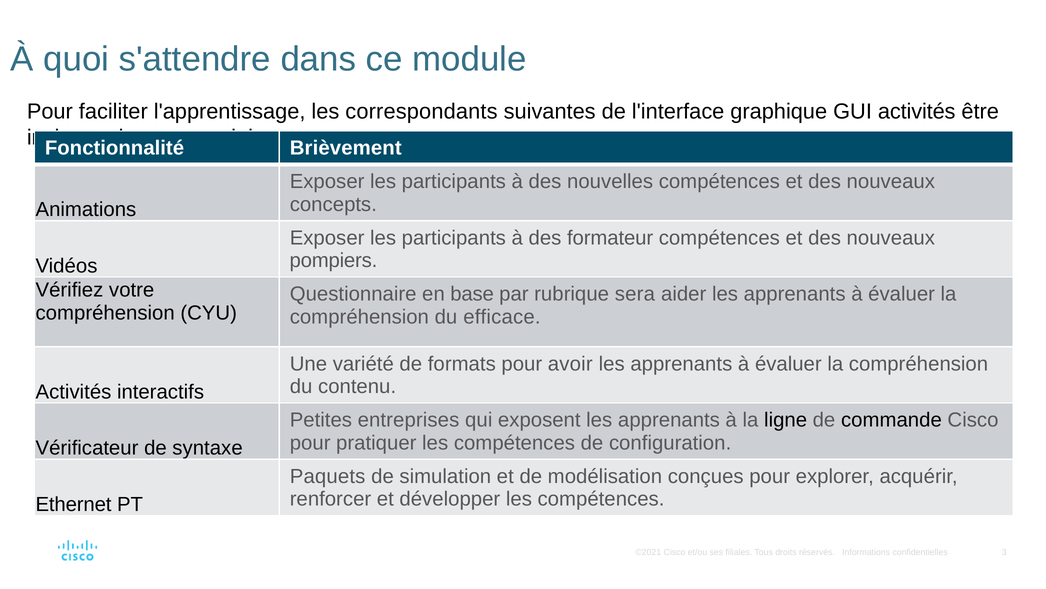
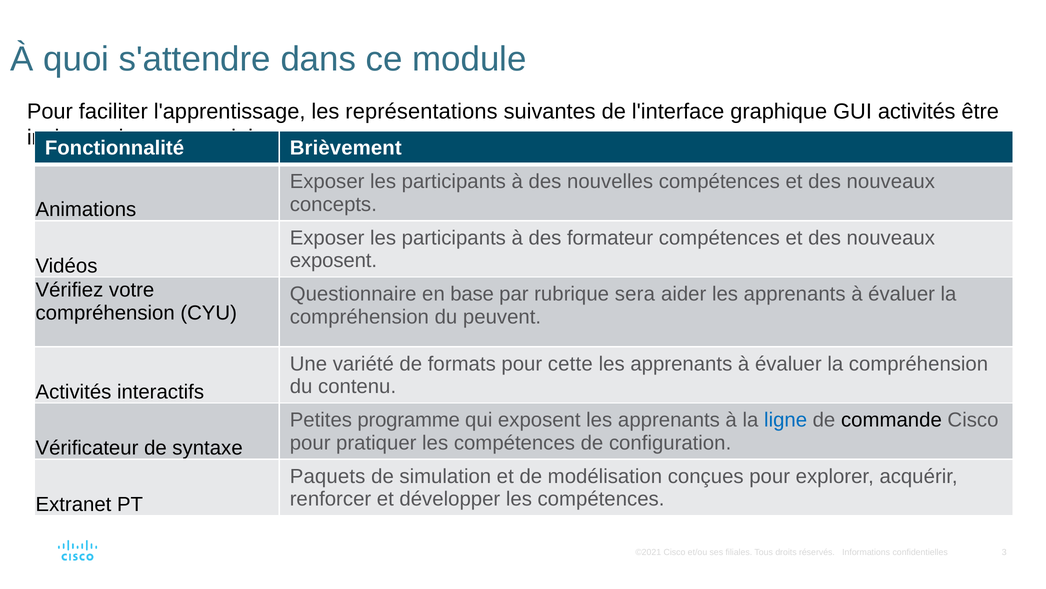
correspondants: correspondants -> représentations
pompiers at (333, 260): pompiers -> exposent
efficace: efficace -> peuvent
avoir: avoir -> cette
entreprises: entreprises -> programme
ligne colour: black -> blue
Ethernet: Ethernet -> Extranet
